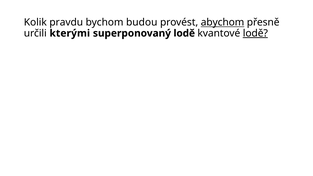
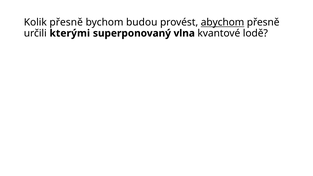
Kolik pravdu: pravdu -> přesně
superponovaný lodě: lodě -> vlna
lodě at (255, 33) underline: present -> none
